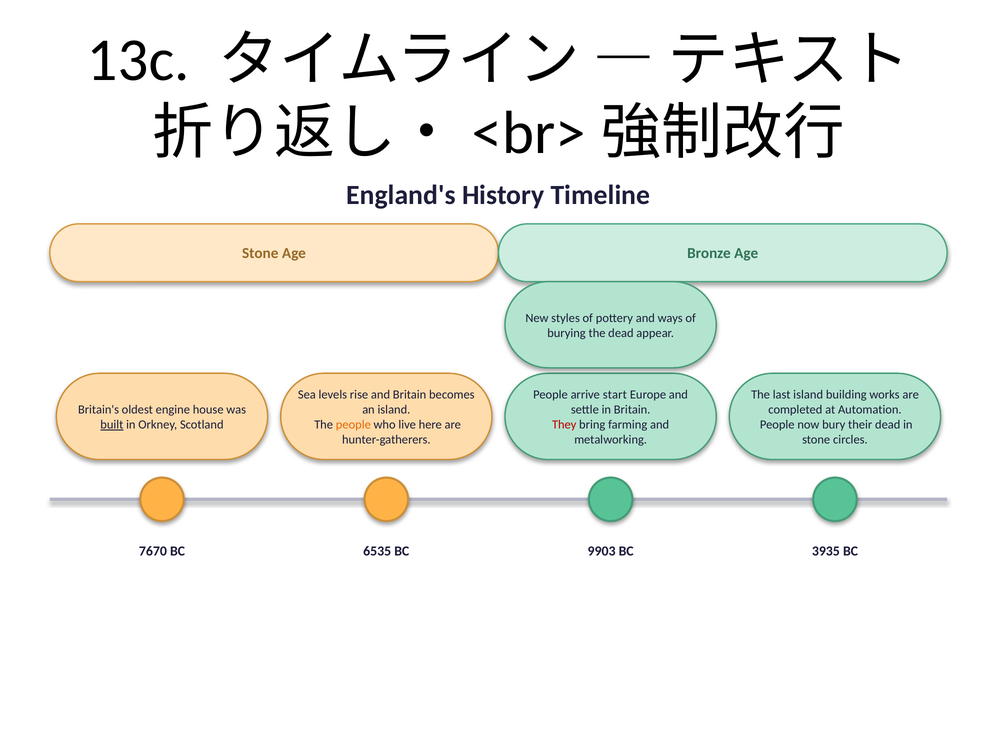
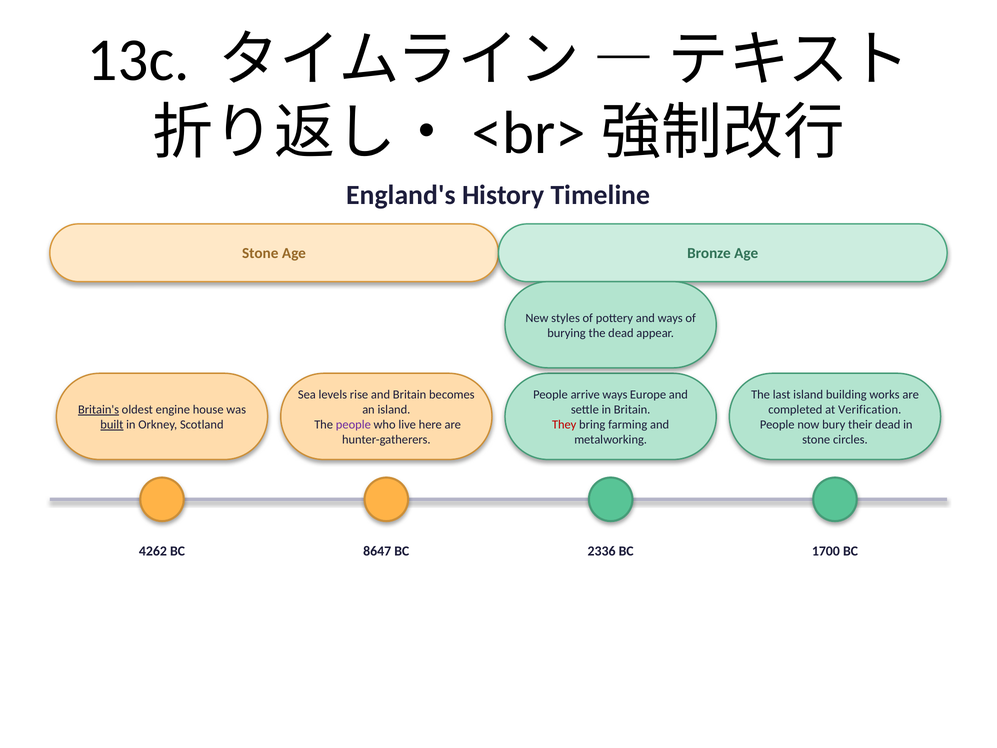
arrive start: start -> ways
Britain's underline: none -> present
Automation: Automation -> Verification
people at (353, 425) colour: orange -> purple
7670: 7670 -> 4262
6535: 6535 -> 8647
9903: 9903 -> 2336
3935: 3935 -> 1700
